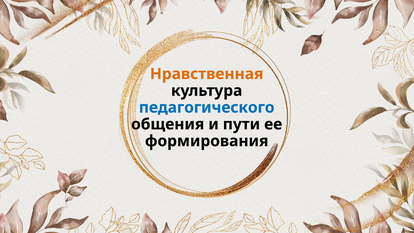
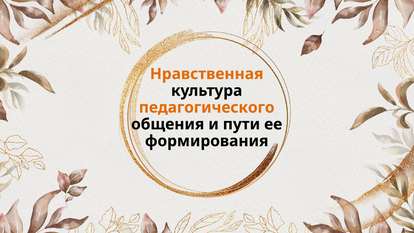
педагогического colour: blue -> orange
